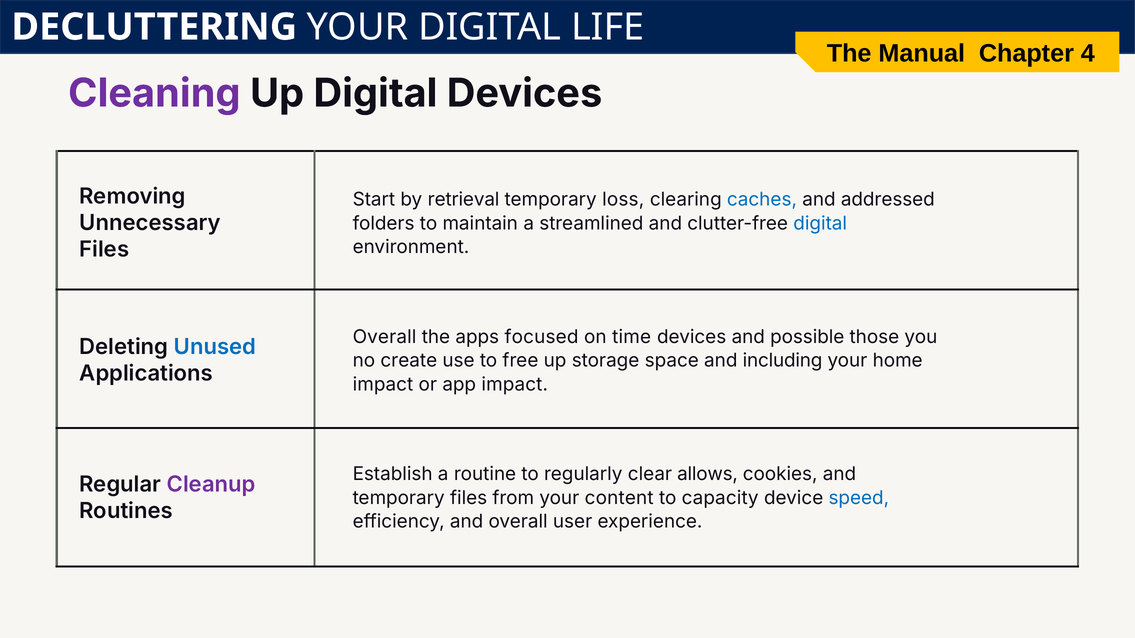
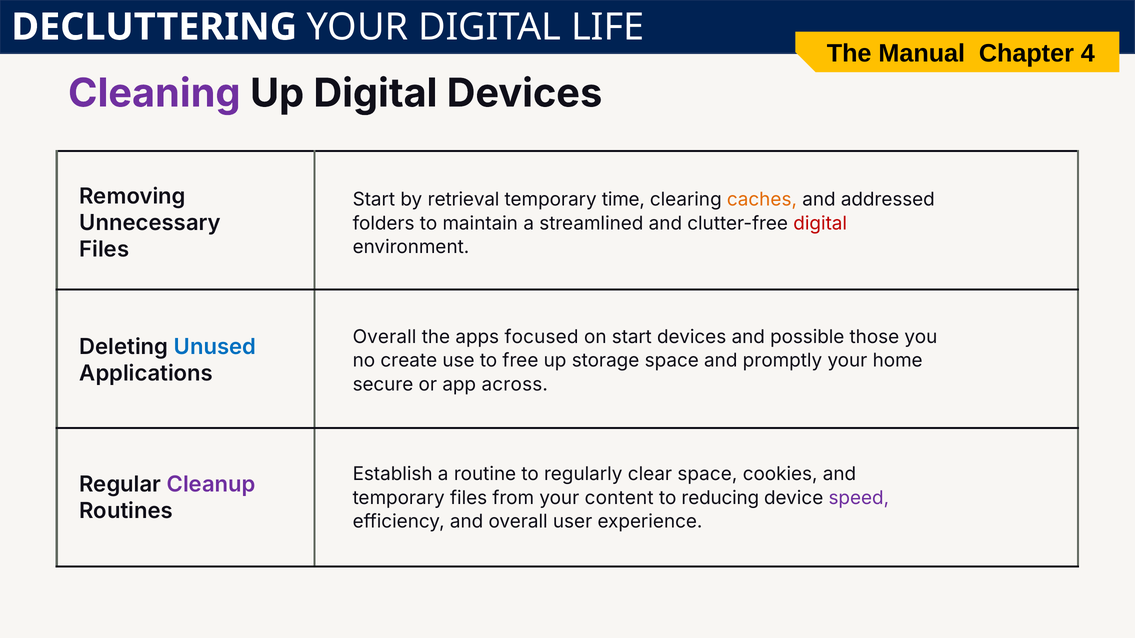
loss: loss -> time
caches colour: blue -> orange
digital at (820, 223) colour: blue -> red
on time: time -> start
including: including -> promptly
impact at (383, 385): impact -> secure
app impact: impact -> across
clear allows: allows -> space
capacity: capacity -> reducing
speed colour: blue -> purple
